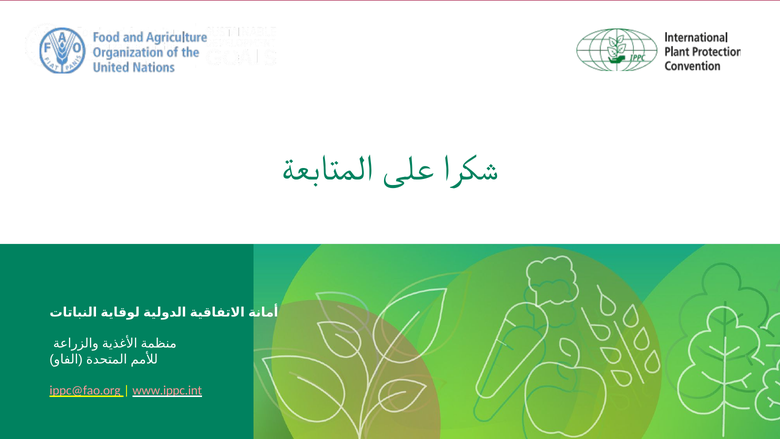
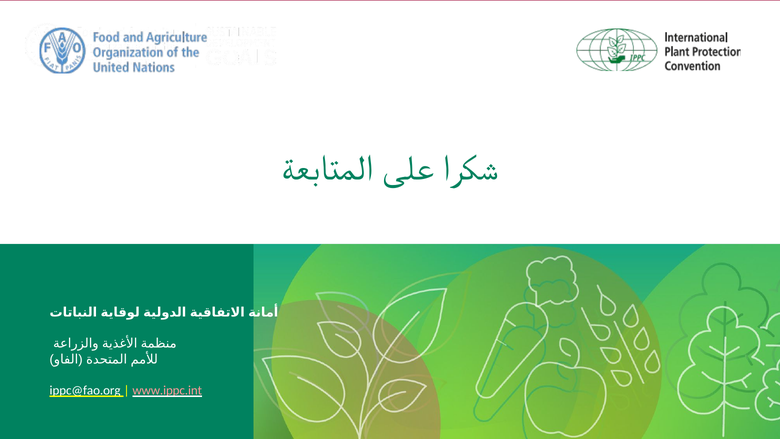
ippc@fao.org colour: pink -> white
